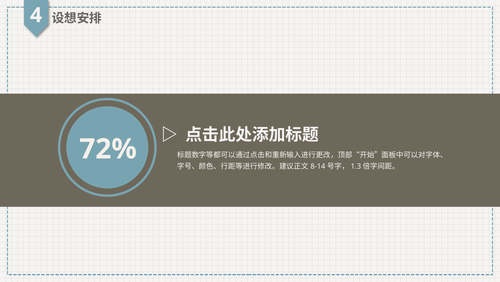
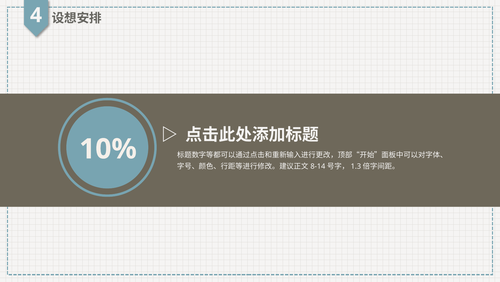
72%: 72% -> 10%
